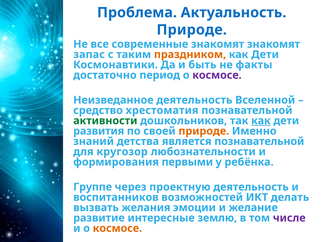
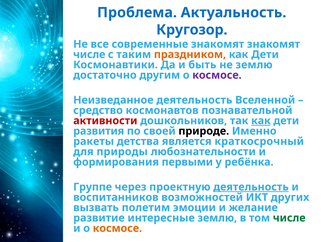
Природе at (192, 30): Природе -> Кругозор
запас at (89, 55): запас -> числе
не факты: факты -> землю
период: период -> другим
хрестоматия: хрестоматия -> космонавтов
активности colour: green -> red
природе at (204, 131) colour: orange -> black
знаний: знаний -> ракеты
является познавательной: познавательной -> краткосрочный
кругозор: кругозор -> природы
деятельность at (251, 187) underline: none -> present
делать: делать -> других
желания: желания -> полетим
числе at (289, 218) colour: purple -> green
